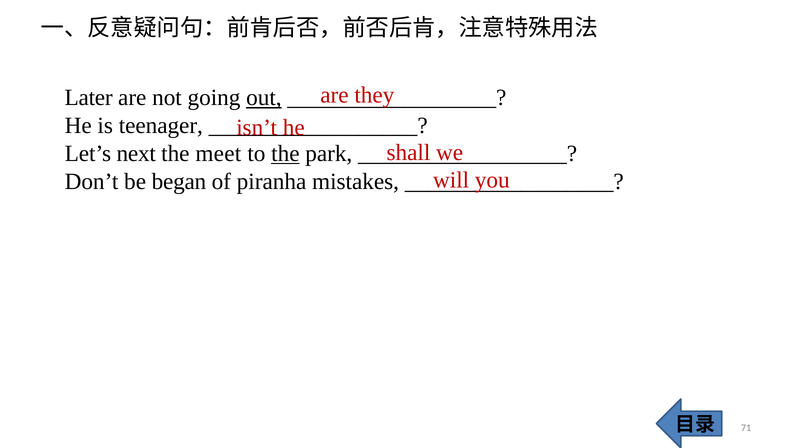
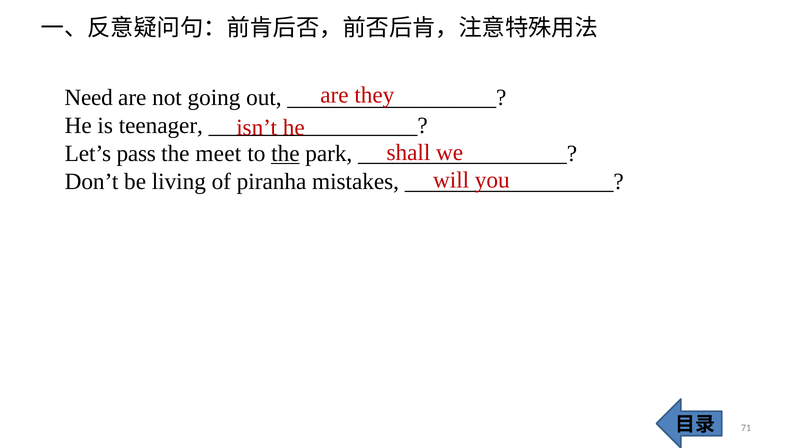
Later: Later -> Need
out underline: present -> none
next: next -> pass
began: began -> living
